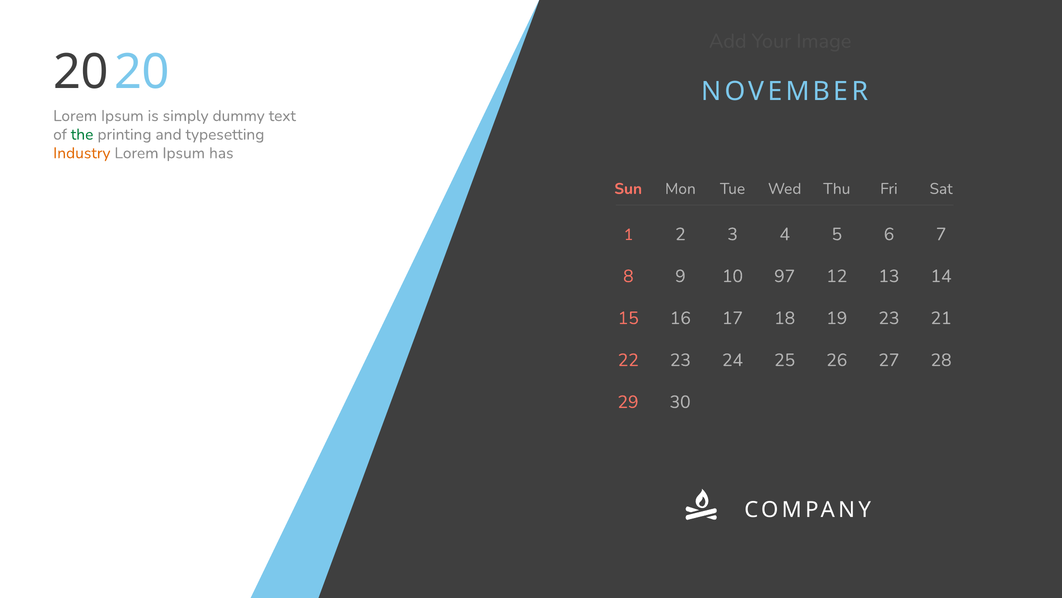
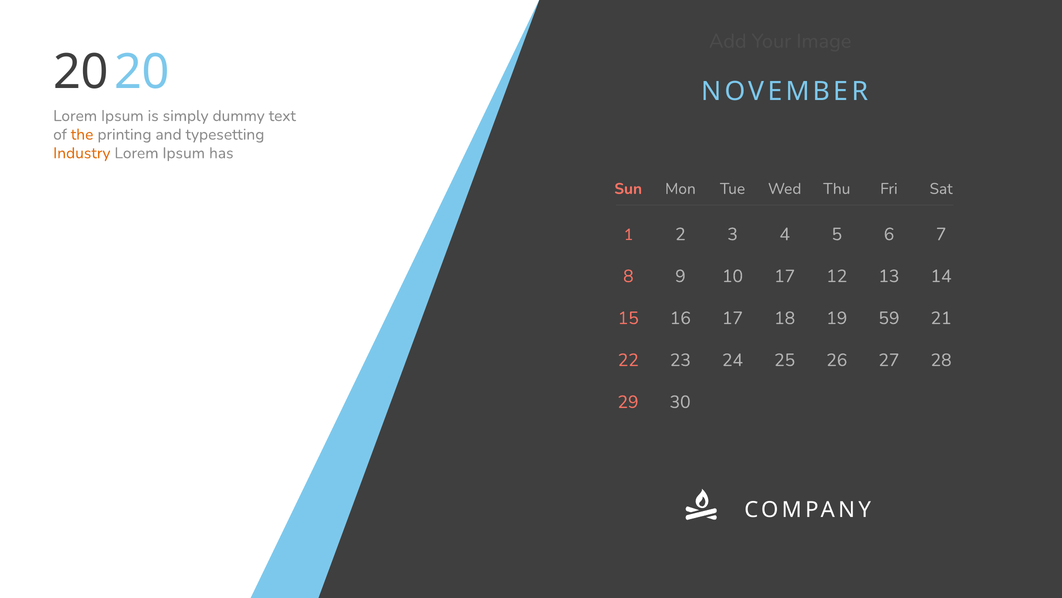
the colour: green -> orange
10 97: 97 -> 17
19 23: 23 -> 59
